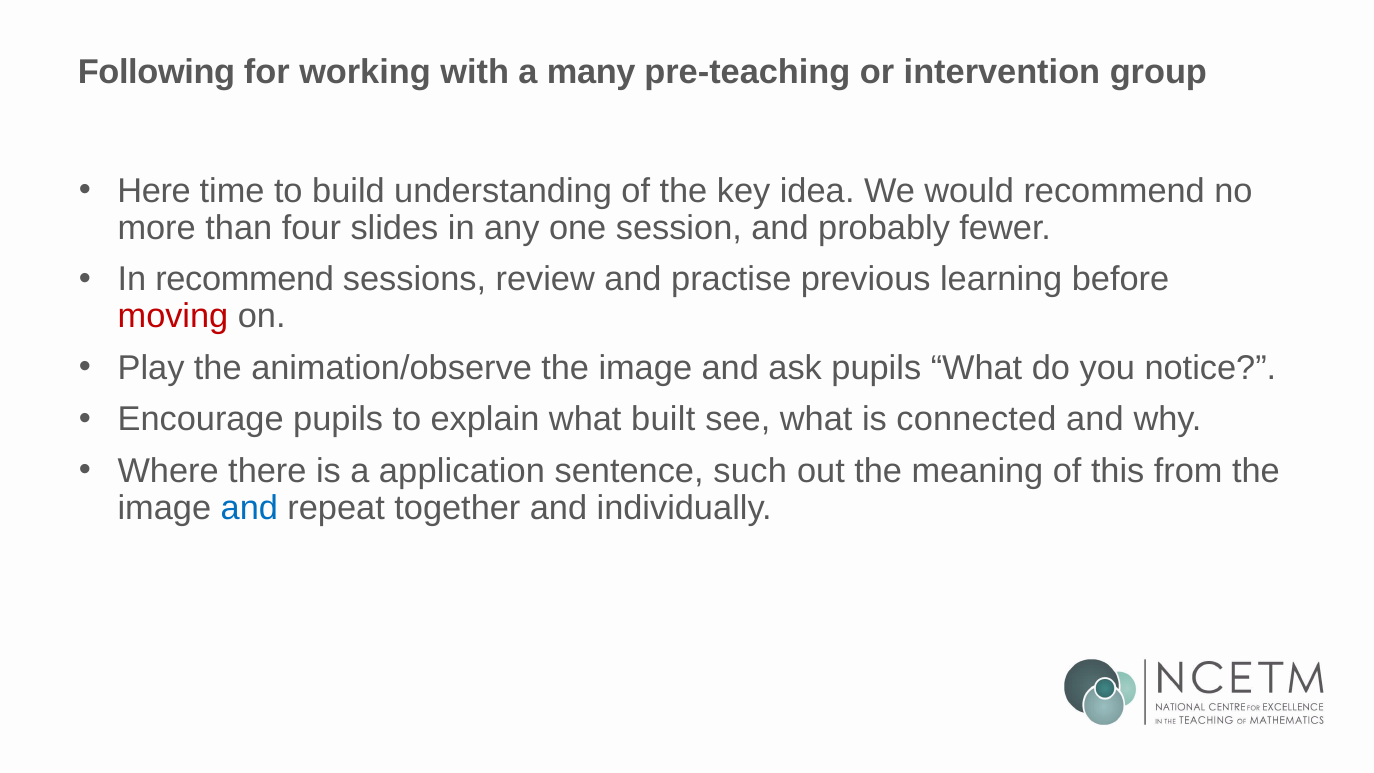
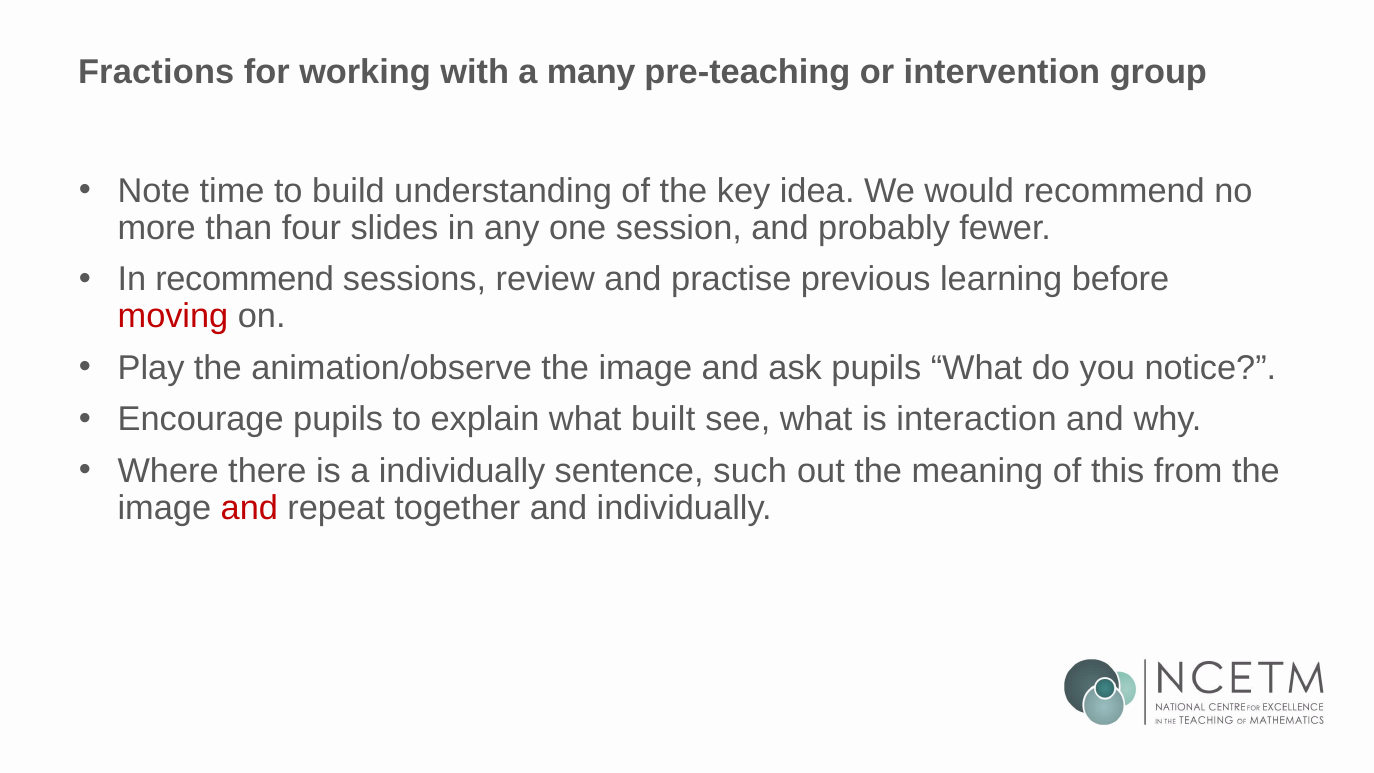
Following: Following -> Fractions
Here: Here -> Note
connected: connected -> interaction
a application: application -> individually
and at (249, 508) colour: blue -> red
